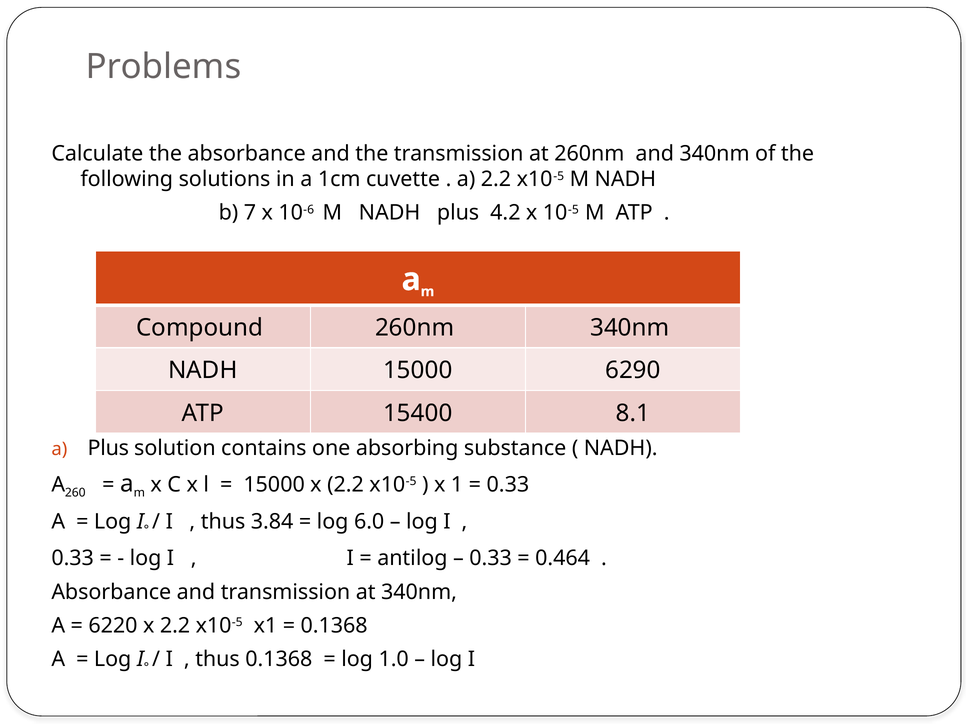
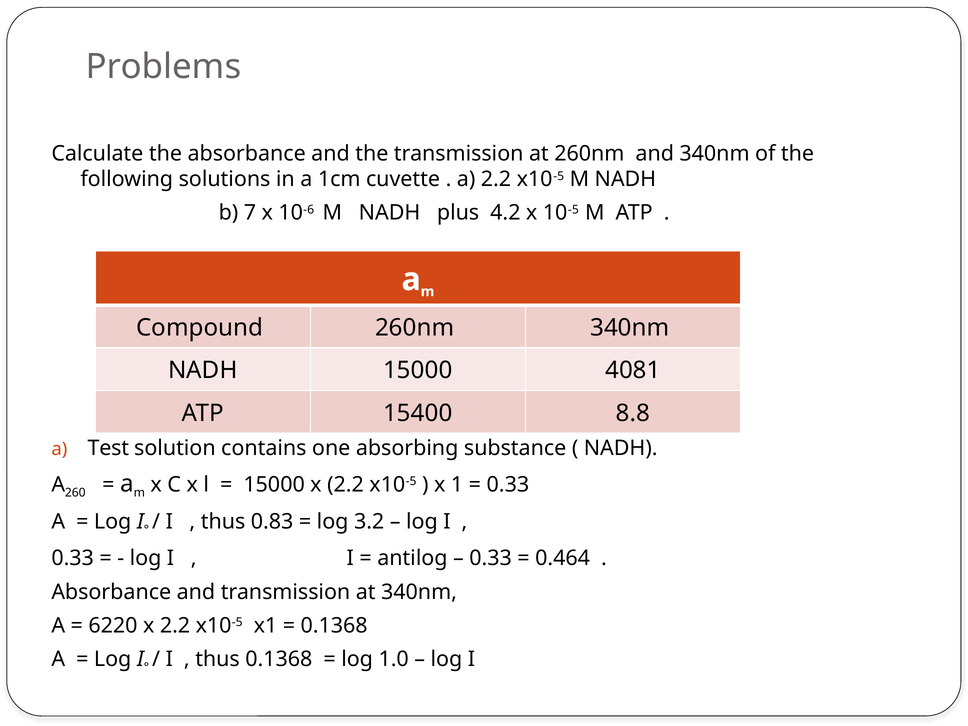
6290: 6290 -> 4081
8.1: 8.1 -> 8.8
a Plus: Plus -> Test
3.84: 3.84 -> 0.83
6.0: 6.0 -> 3.2
